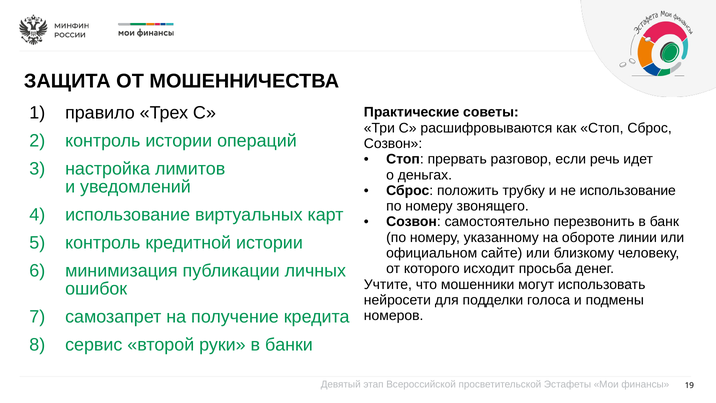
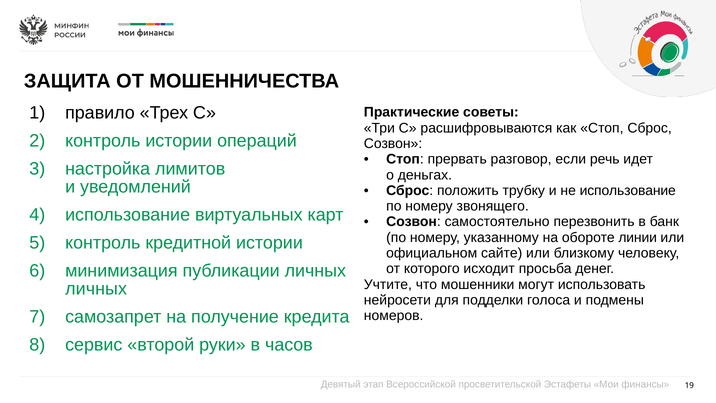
ошибок at (96, 289): ошибок -> личных
банки: банки -> часов
